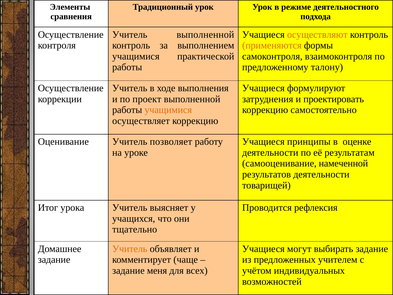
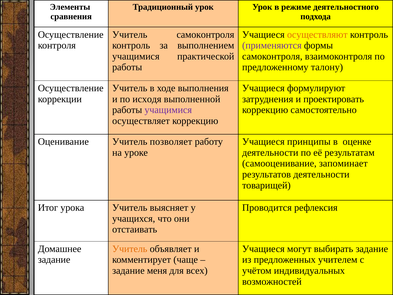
Учитель выполненной: выполненной -> самоконтроля
применяются colour: orange -> purple
проект: проект -> исходя
учащимися at (168, 110) colour: orange -> purple
намеченной: намеченной -> запоминает
тщательно: тщательно -> отстаивать
